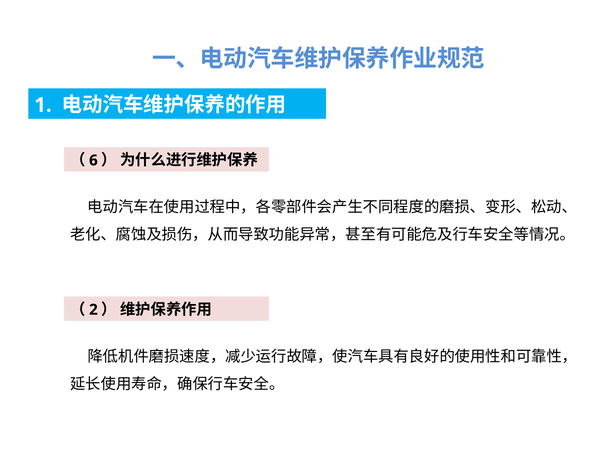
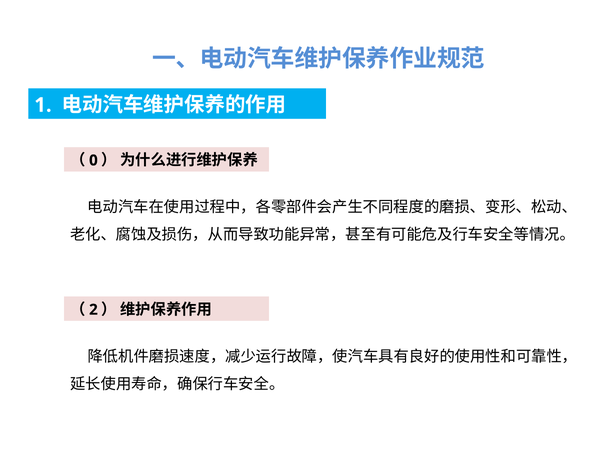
6: 6 -> 0
